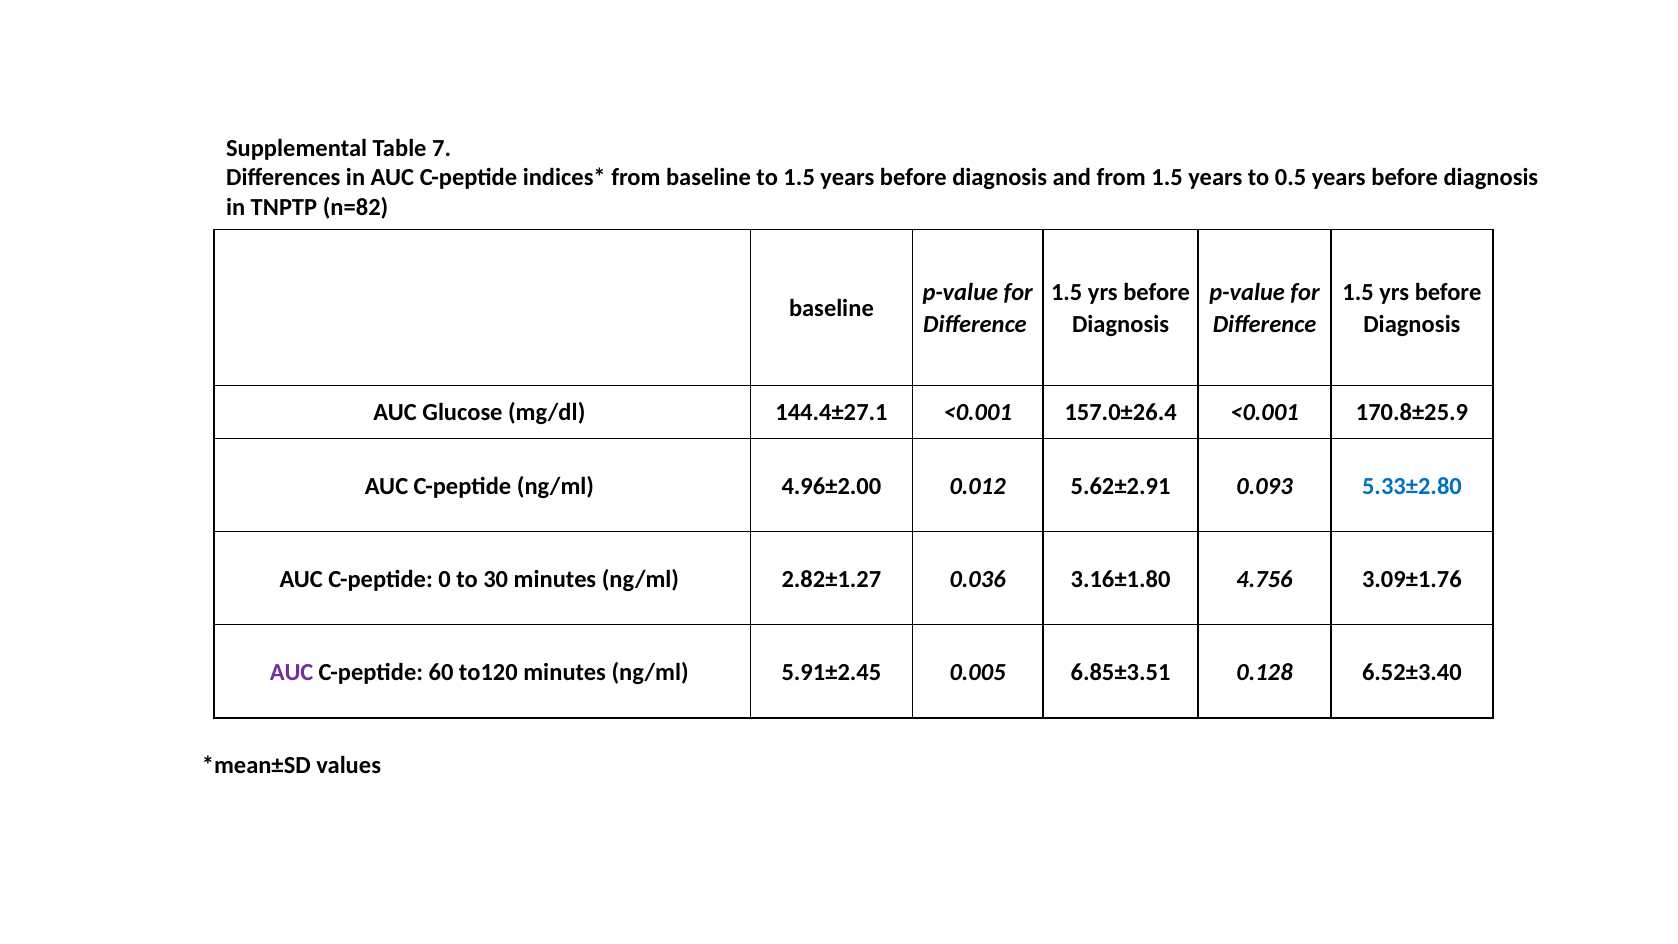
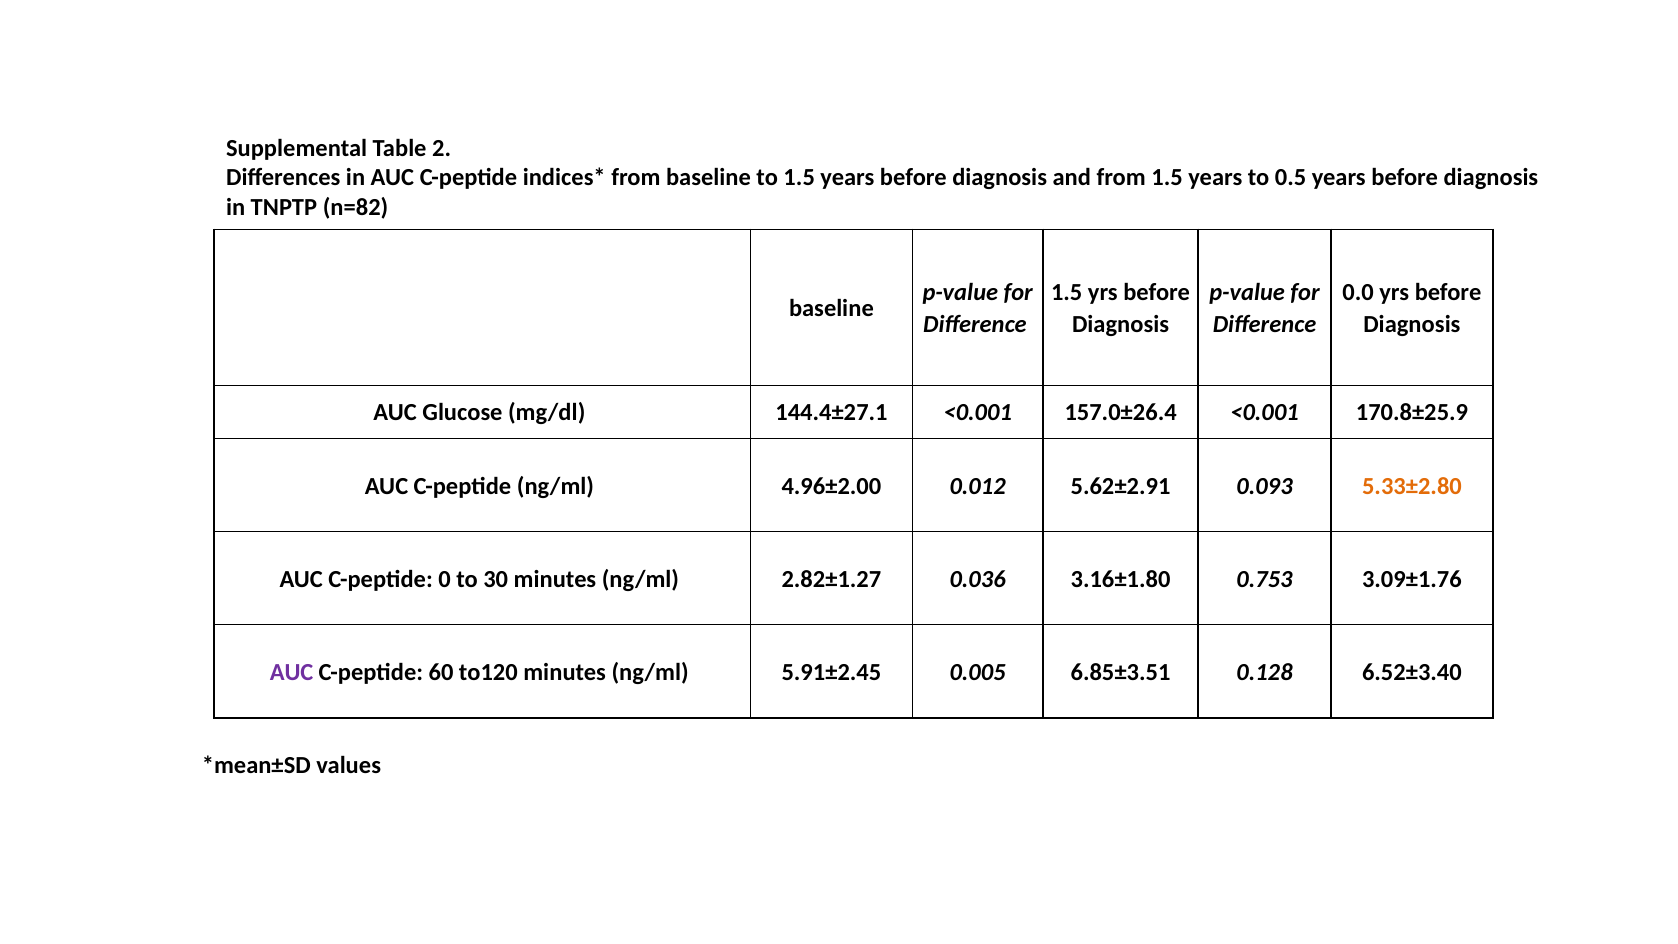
7: 7 -> 2
1.5 at (1358, 293): 1.5 -> 0.0
5.33±2.80 colour: blue -> orange
4.756: 4.756 -> 0.753
